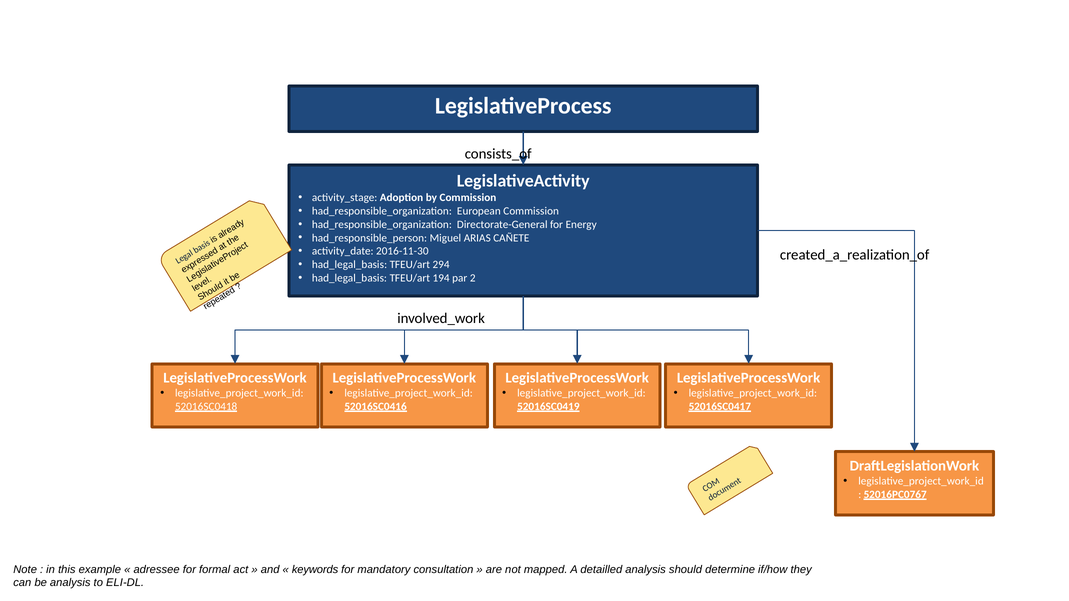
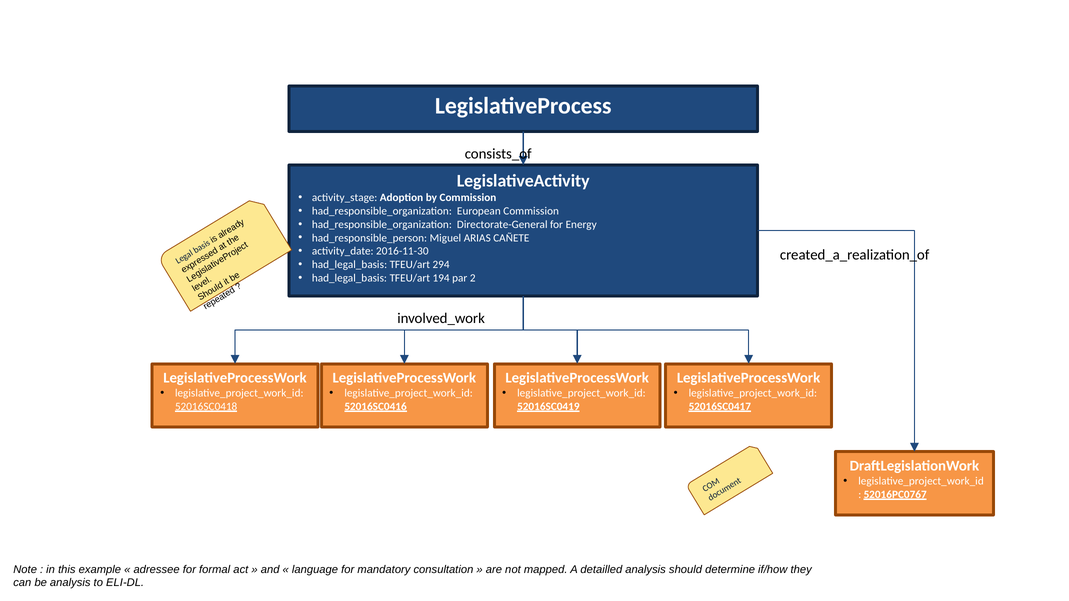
keywords: keywords -> language
